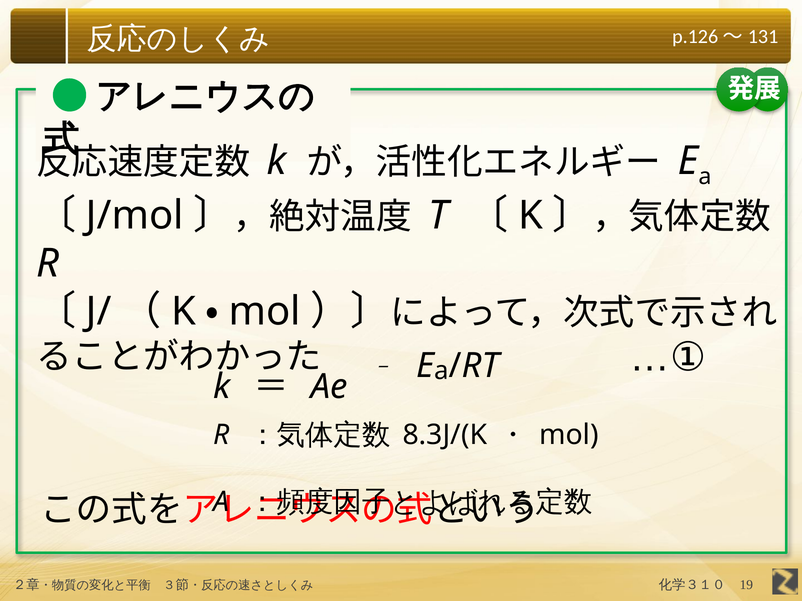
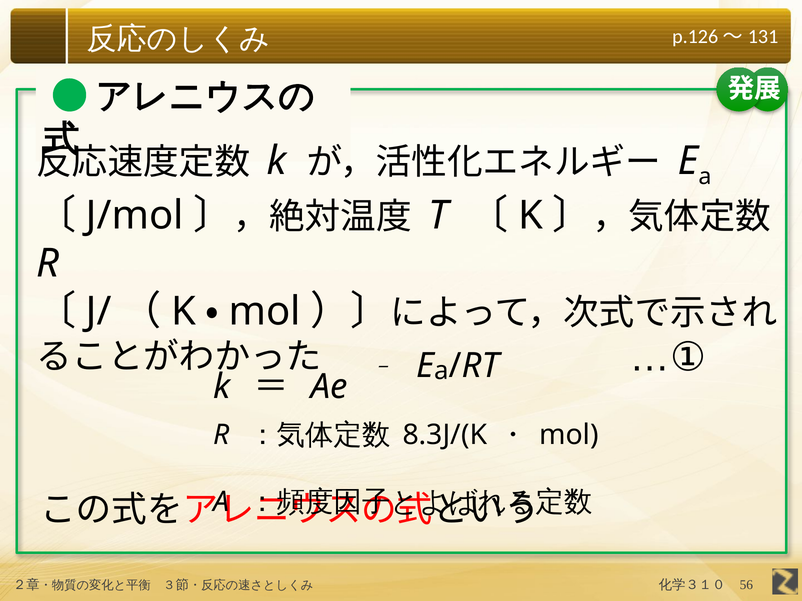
19: 19 -> 56
